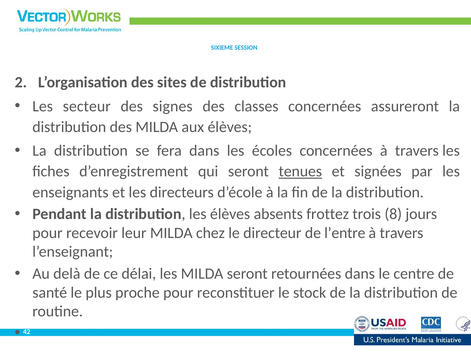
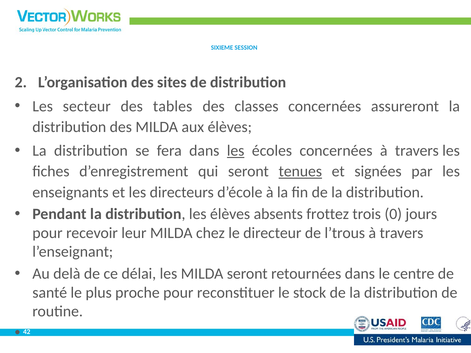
signes: signes -> tables
les at (236, 151) underline: none -> present
8: 8 -> 0
l’entre: l’entre -> l’trous
